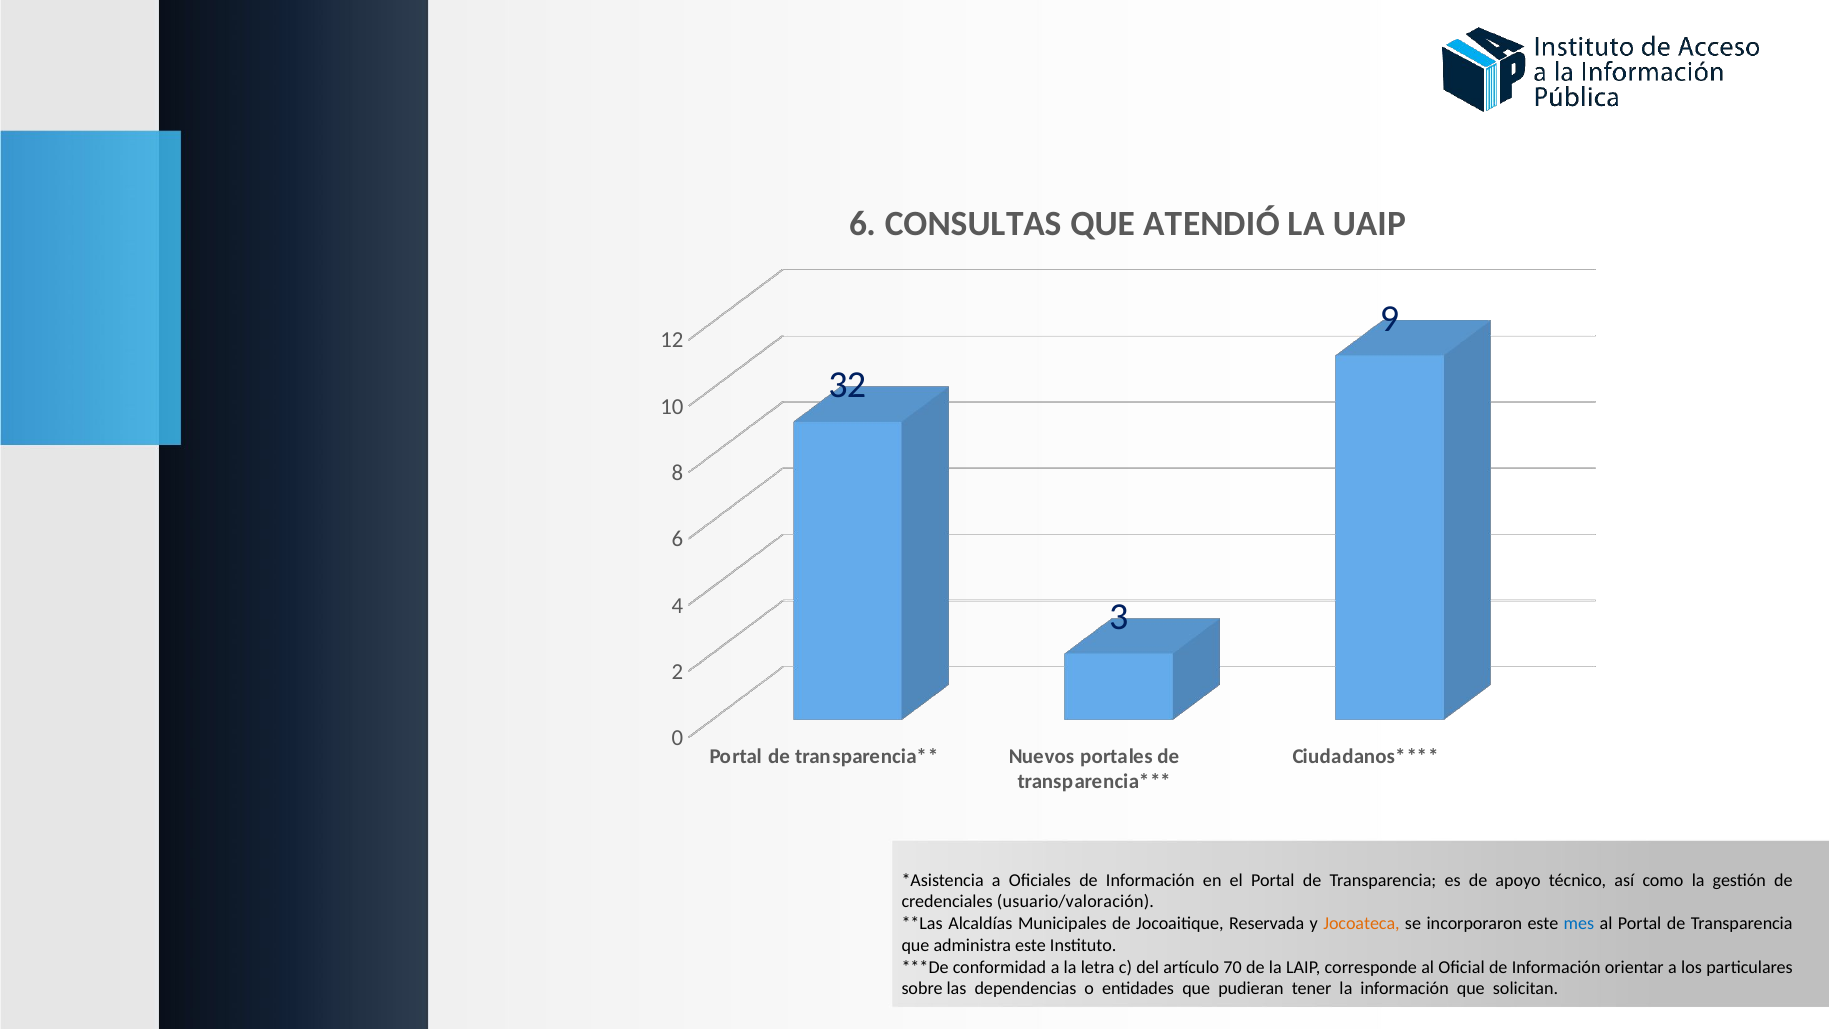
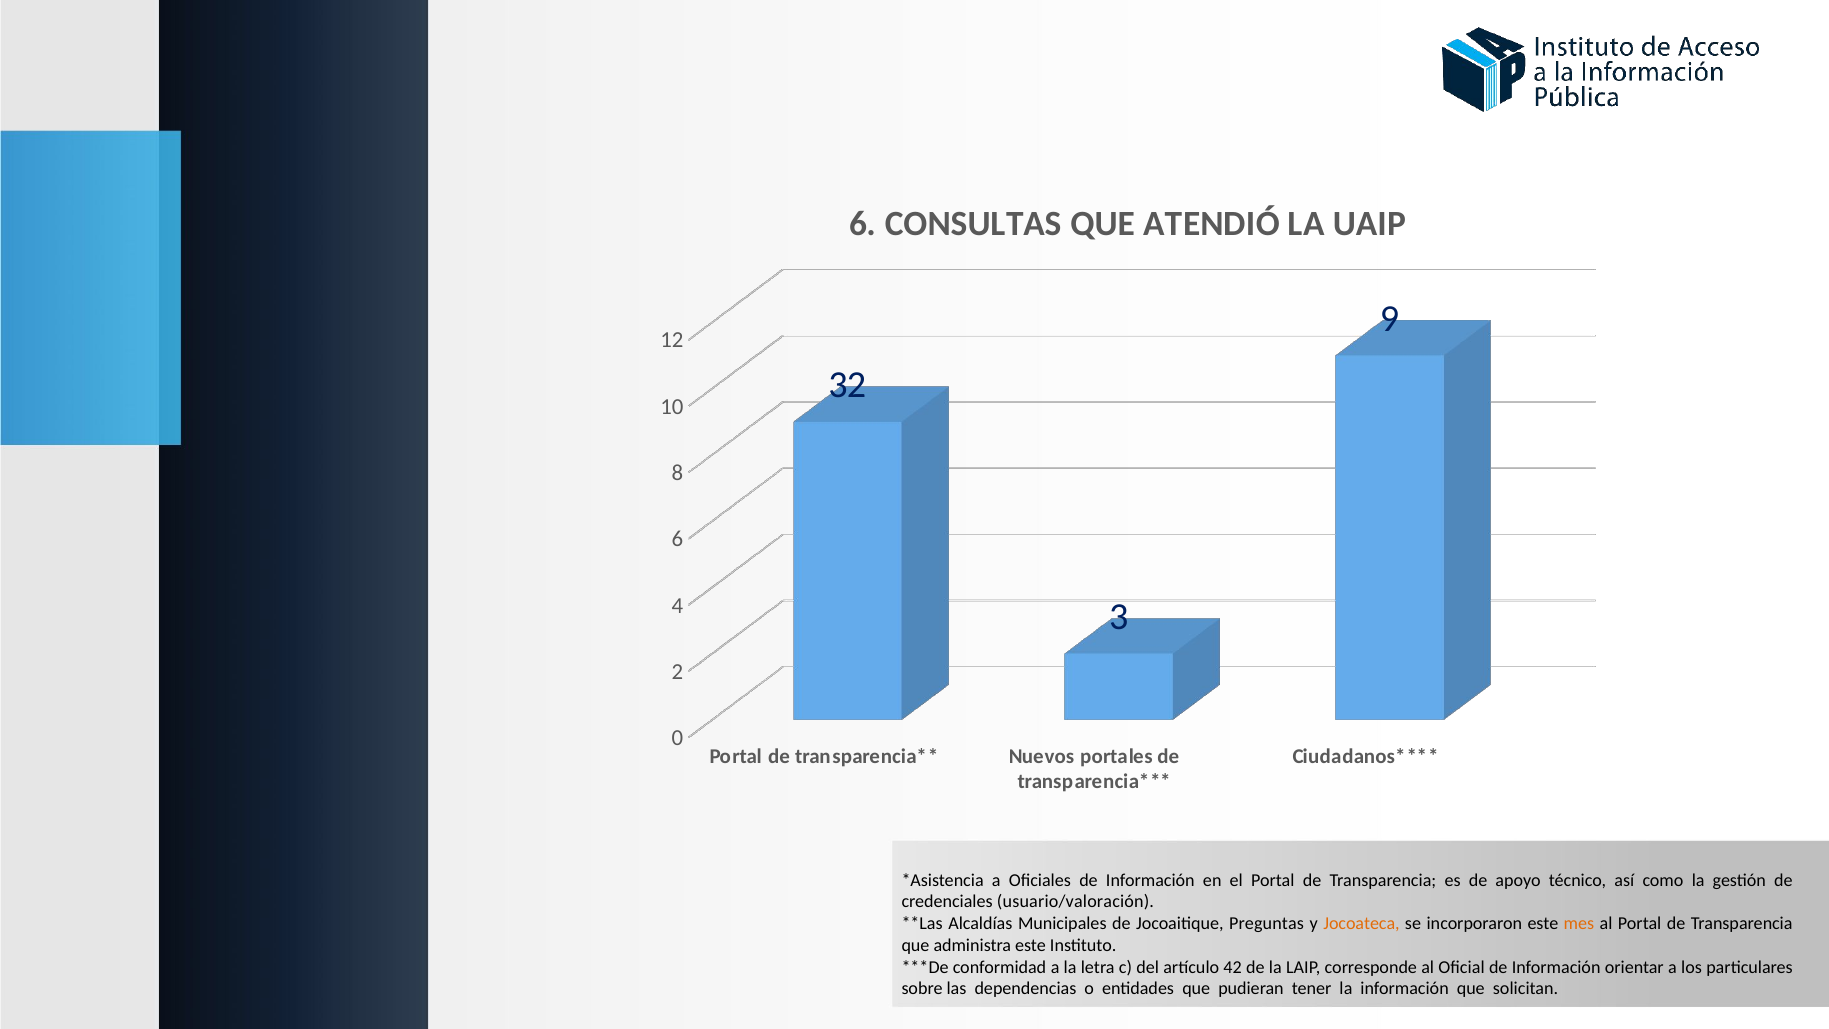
Reservada: Reservada -> Preguntas
mes colour: blue -> orange
70: 70 -> 42
